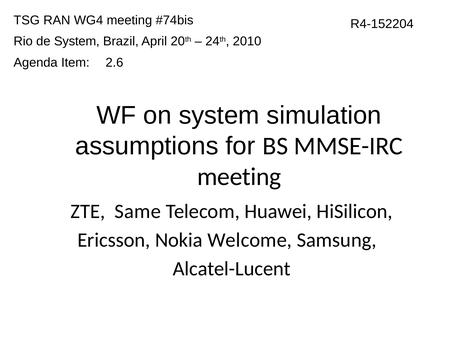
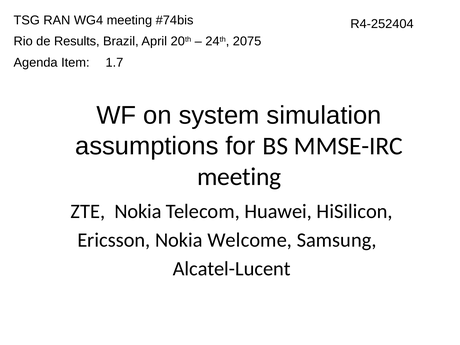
R4-152204: R4-152204 -> R4-252404
de System: System -> Results
2010: 2010 -> 2075
2.6: 2.6 -> 1.7
ZTE Same: Same -> Nokia
